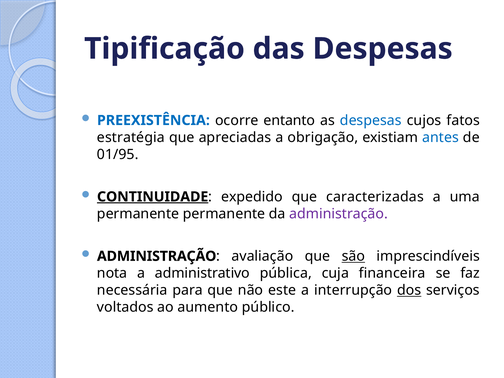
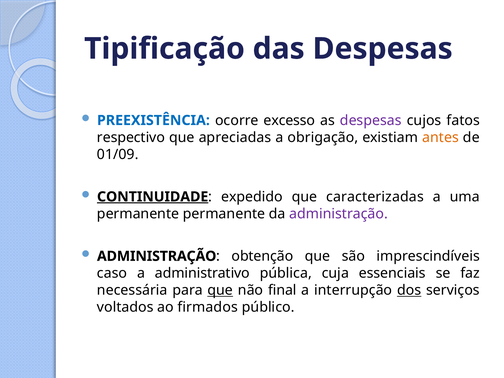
entanto: entanto -> excesso
despesas at (371, 120) colour: blue -> purple
estratégia: estratégia -> respectivo
antes colour: blue -> orange
01/95: 01/95 -> 01/09
avaliação: avaliação -> obtenção
são underline: present -> none
nota: nota -> caso
financeira: financeira -> essenciais
que at (220, 290) underline: none -> present
este: este -> final
aumento: aumento -> firmados
